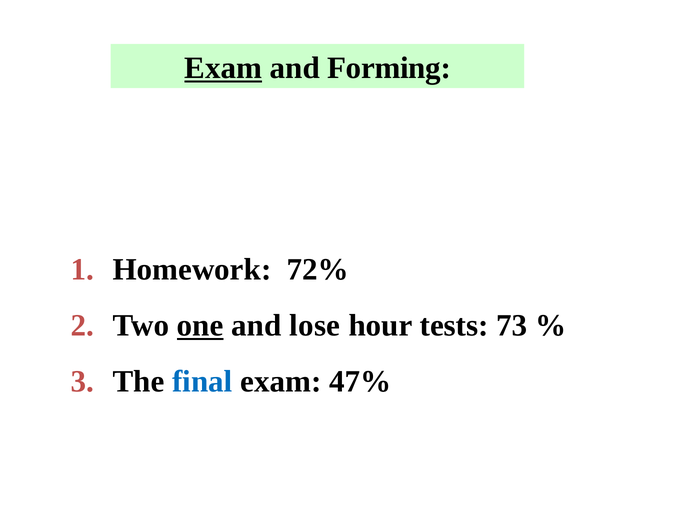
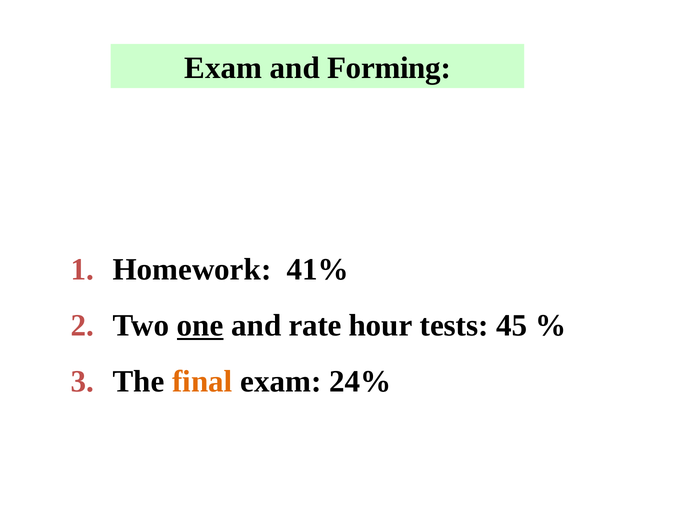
Exam at (223, 68) underline: present -> none
72%: 72% -> 41%
lose: lose -> rate
73: 73 -> 45
final colour: blue -> orange
47%: 47% -> 24%
